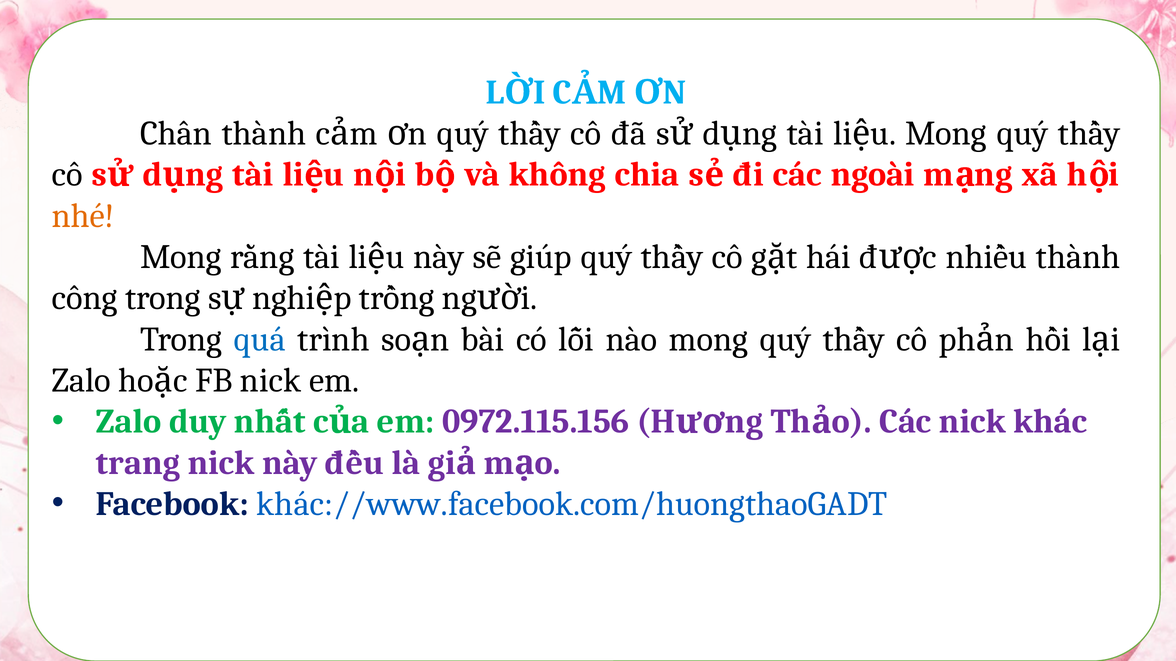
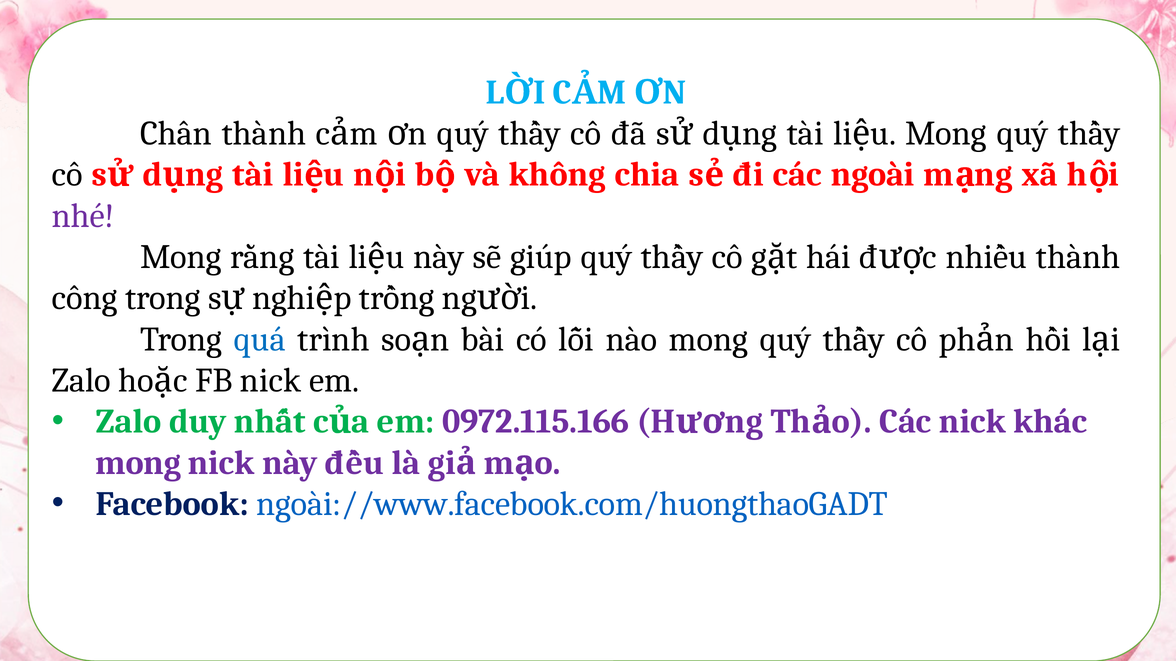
nhé colour: orange -> purple
0972.115.156: 0972.115.156 -> 0972.115.166
trang at (138, 463): trang -> mong
khác://www.facebook.com/huongthaoGADT: khác://www.facebook.com/huongthaoGADT -> ngoài://www.facebook.com/huongthaoGADT
